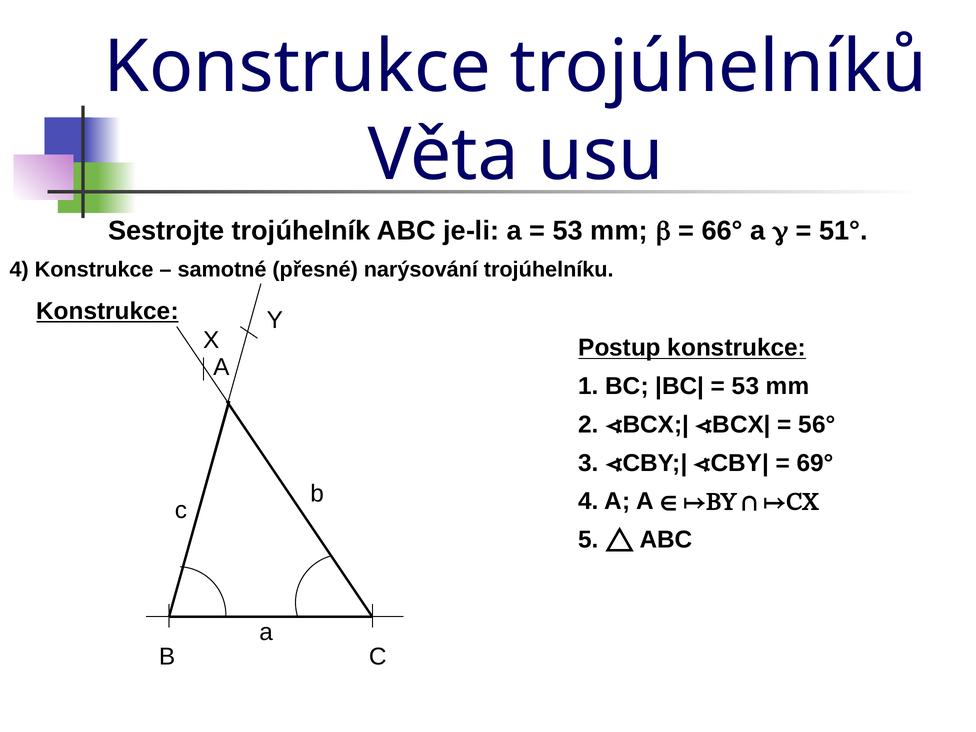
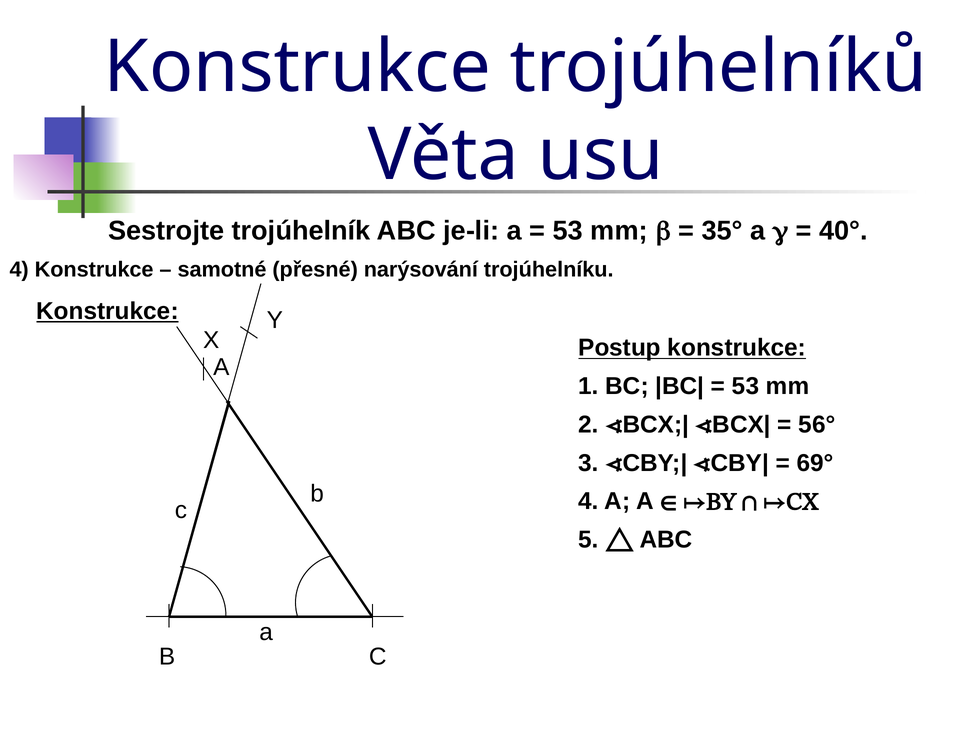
66°: 66° -> 35°
51°: 51° -> 40°
